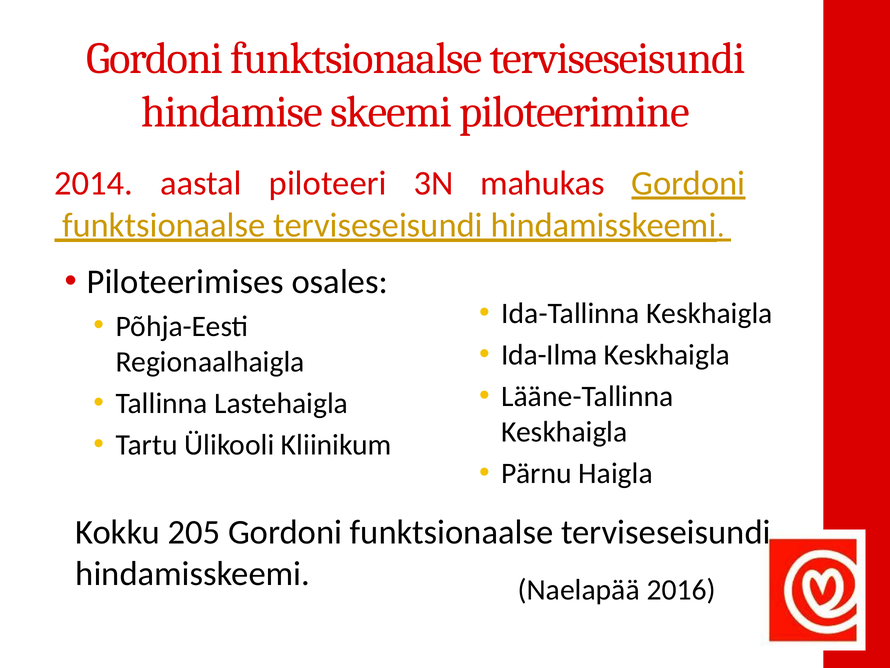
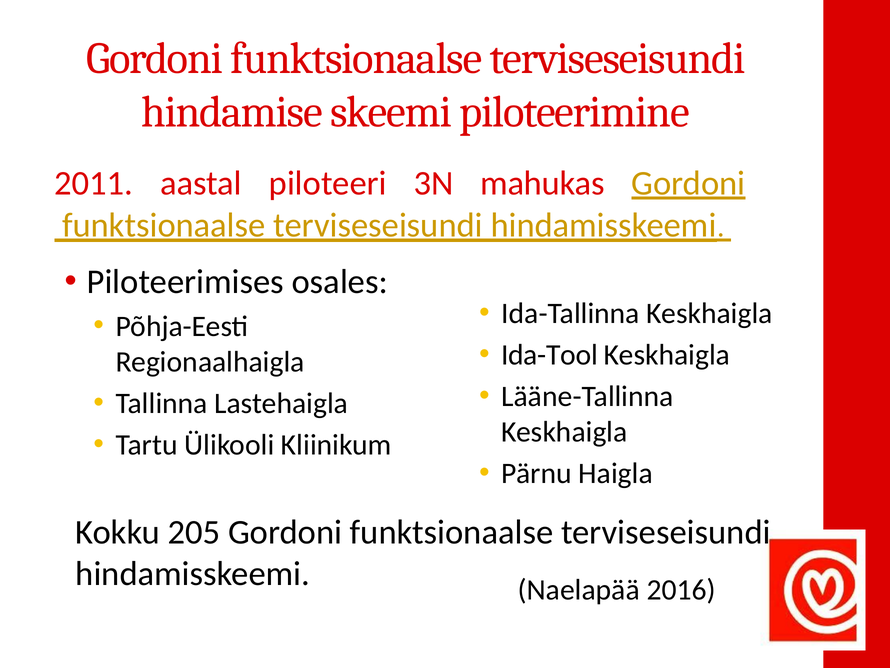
2014: 2014 -> 2011
Ida-Ilma: Ida-Ilma -> Ida-Tool
